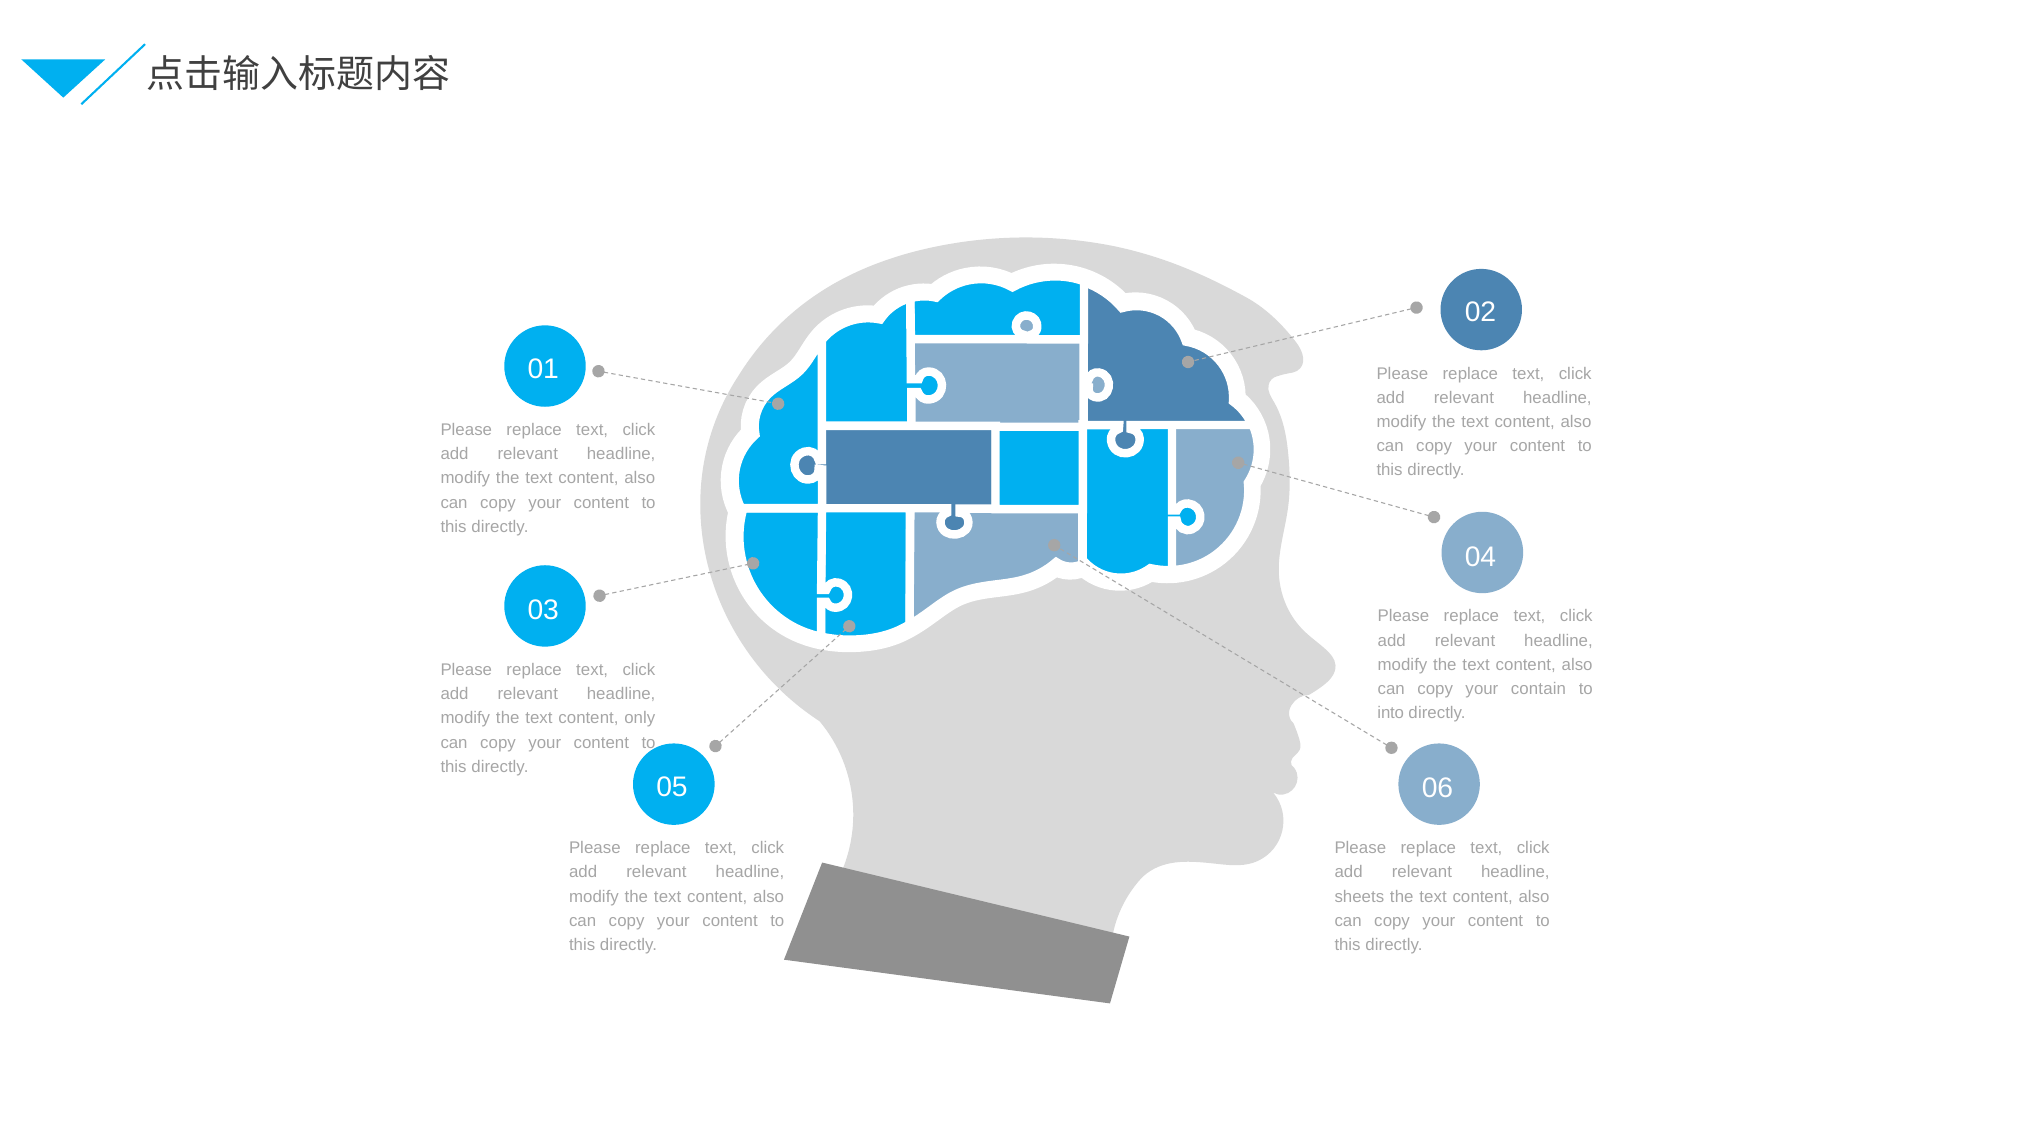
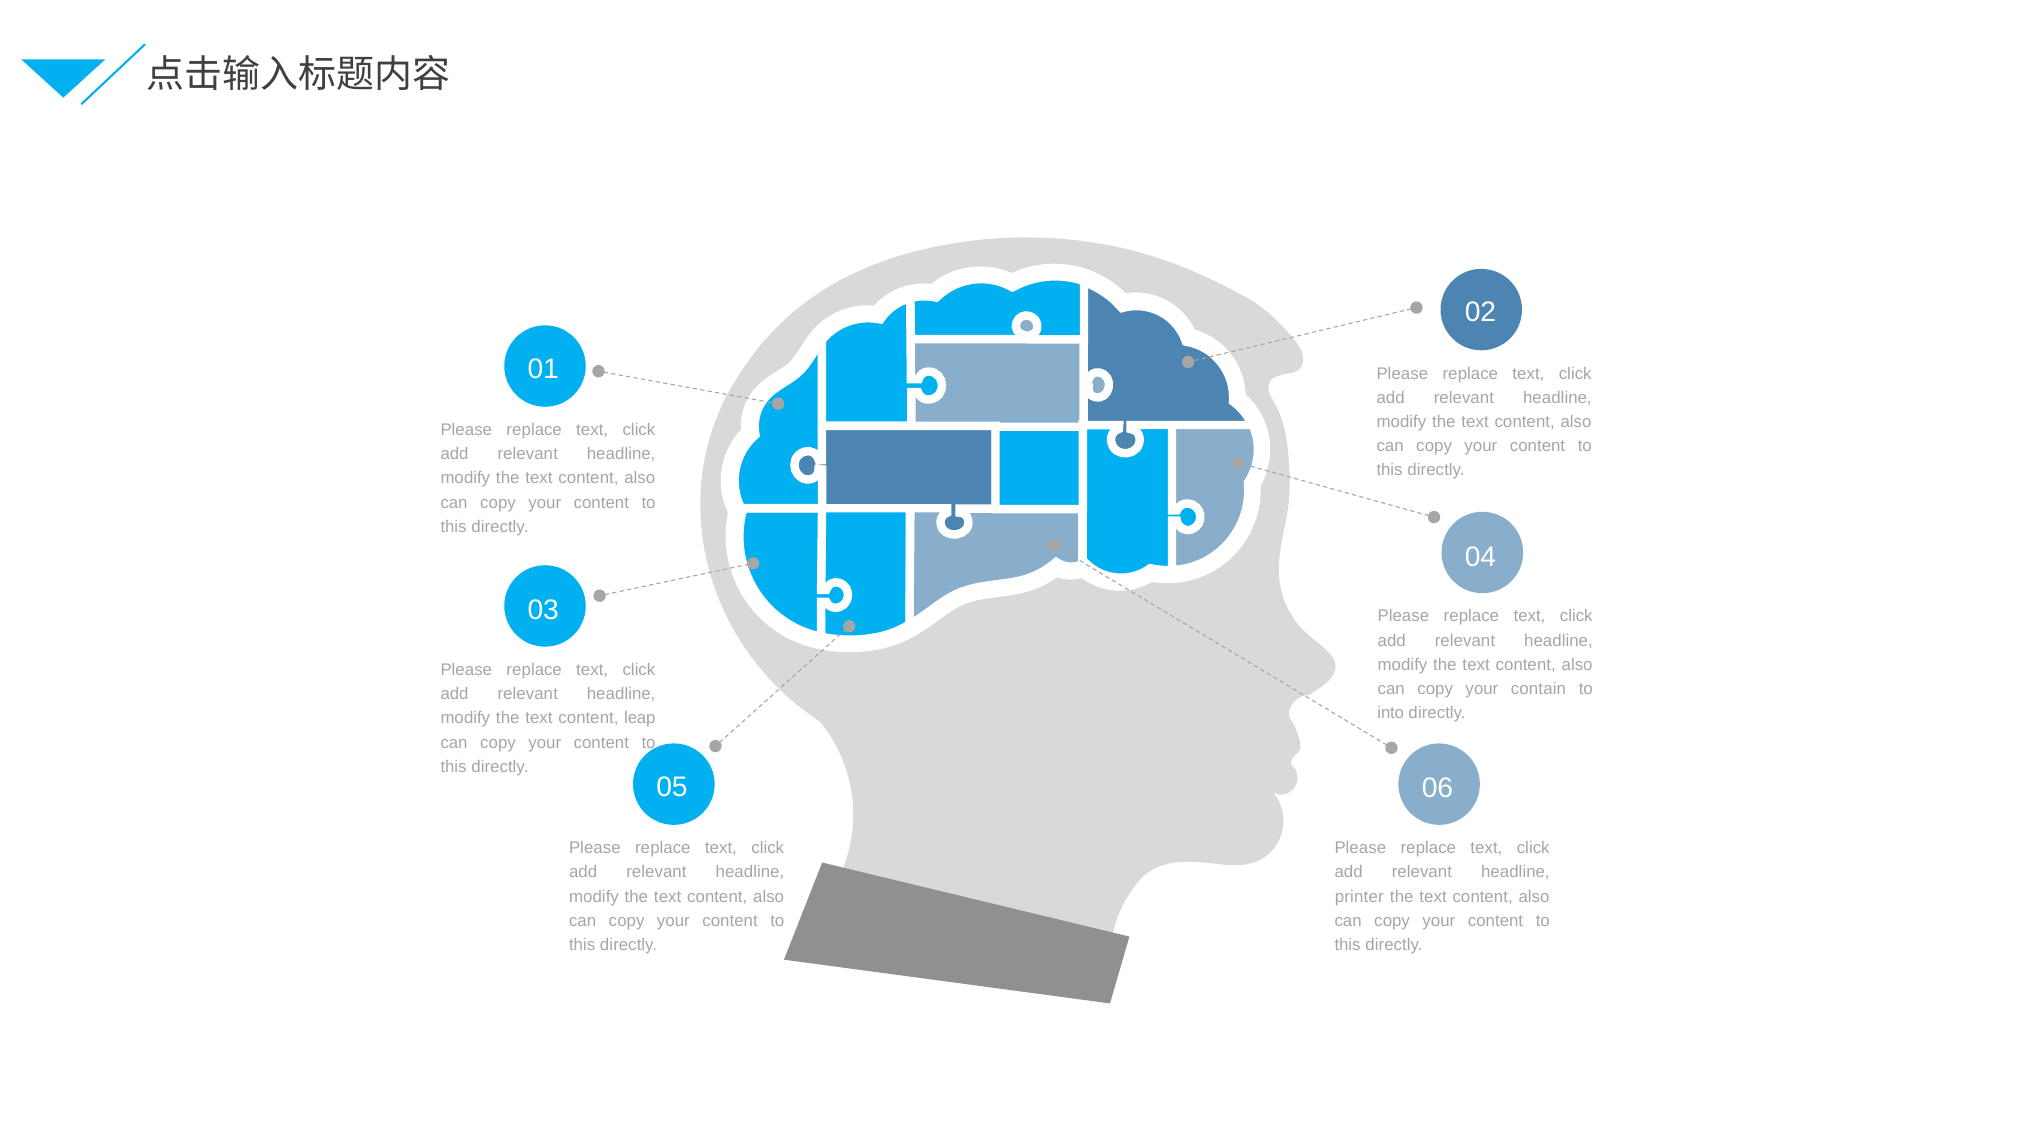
only: only -> leap
sheets: sheets -> printer
